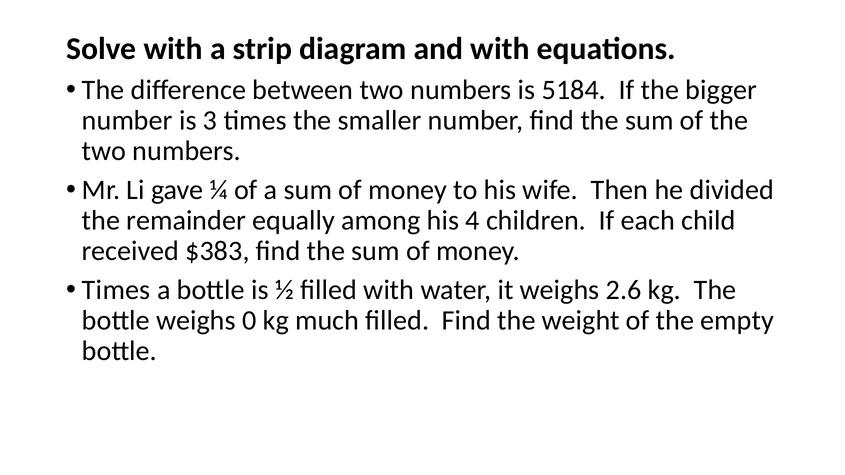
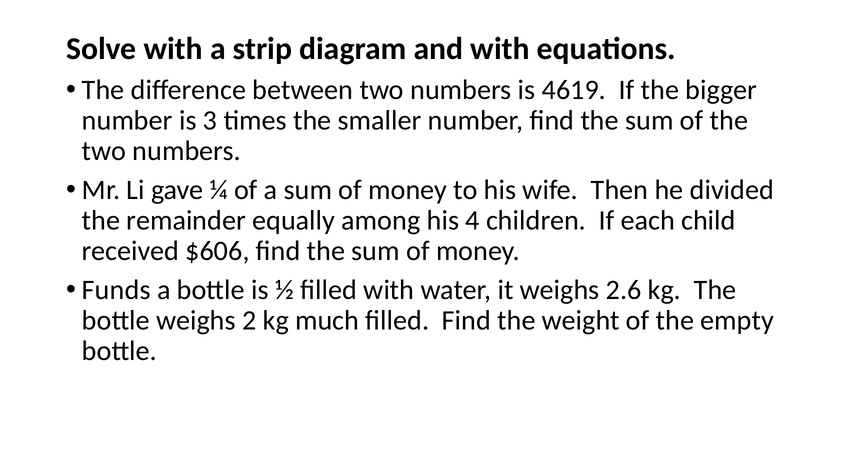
5184: 5184 -> 4619
$383: $383 -> $606
Times at (116, 290): Times -> Funds
0: 0 -> 2
